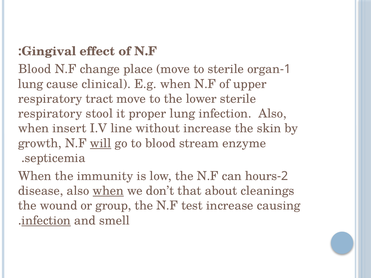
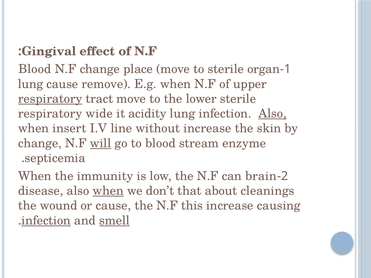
clinical: clinical -> remove
respiratory at (50, 99) underline: none -> present
stool: stool -> wide
proper: proper -> acidity
Also at (272, 114) underline: none -> present
growth at (40, 143): growth -> change
hours: hours -> brain
or group: group -> cause
test: test -> this
smell underline: none -> present
